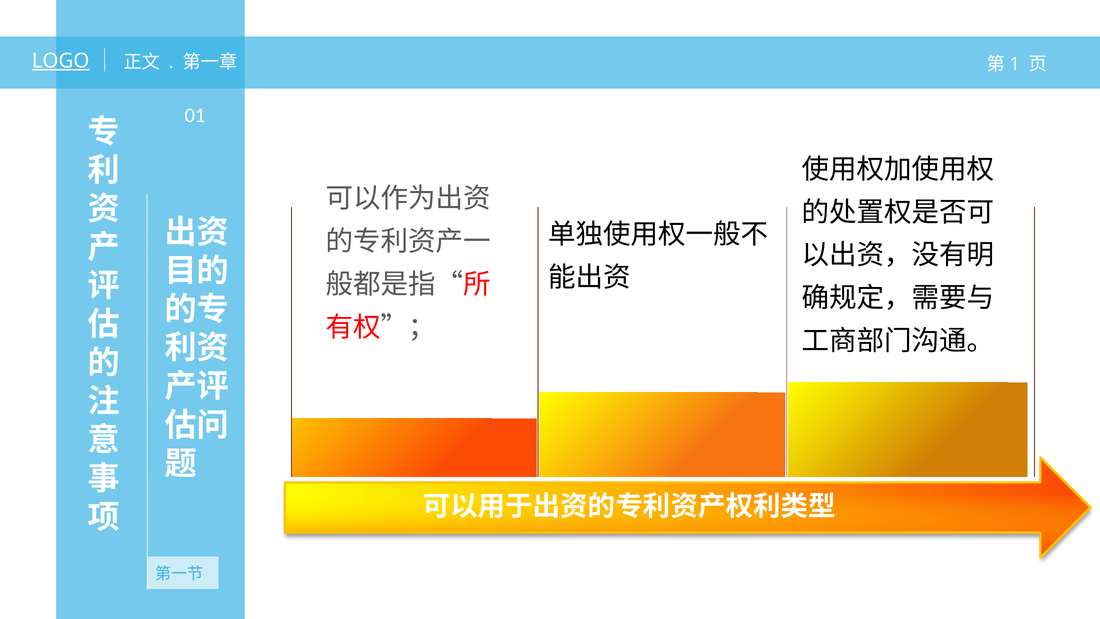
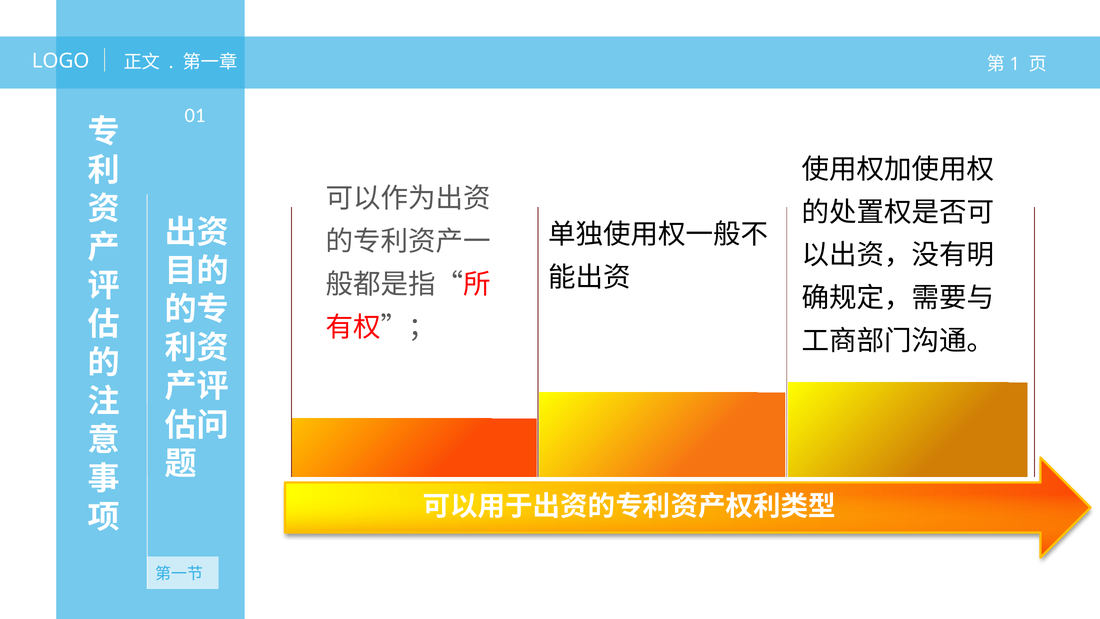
LOGO underline: present -> none
